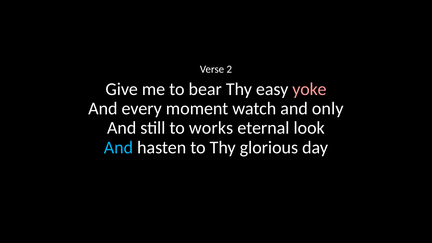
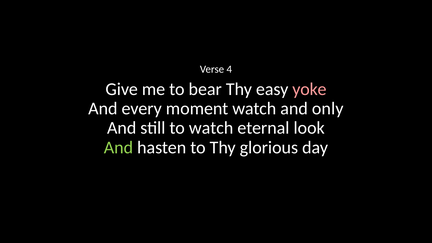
2: 2 -> 4
to works: works -> watch
And at (118, 147) colour: light blue -> light green
